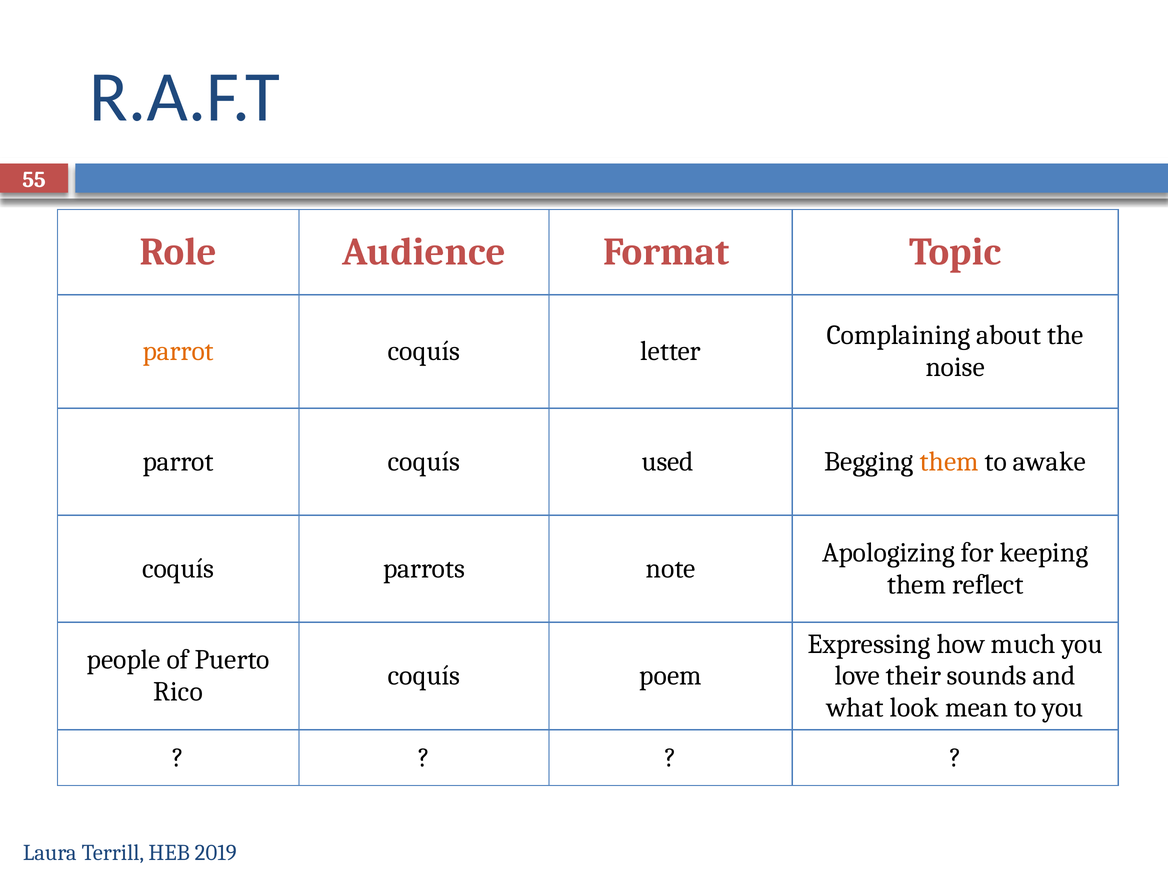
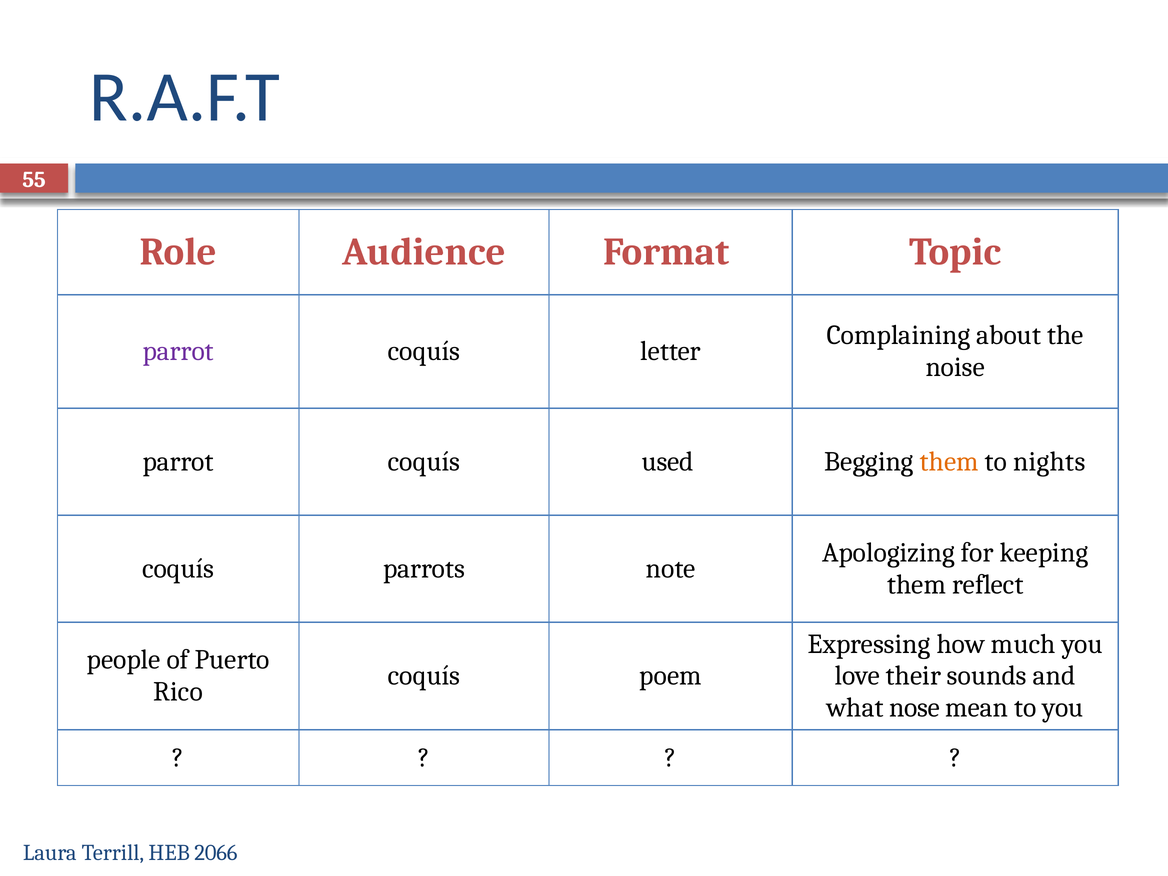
parrot at (178, 351) colour: orange -> purple
awake: awake -> nights
look: look -> nose
2019: 2019 -> 2066
